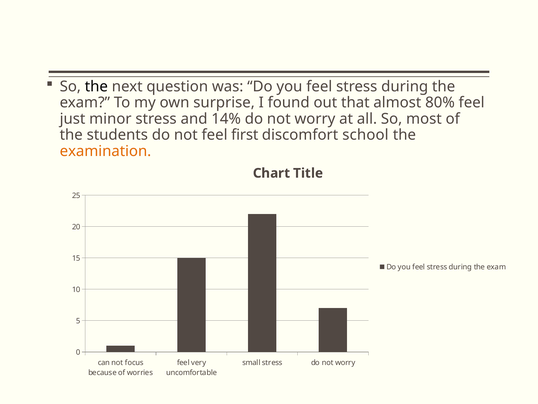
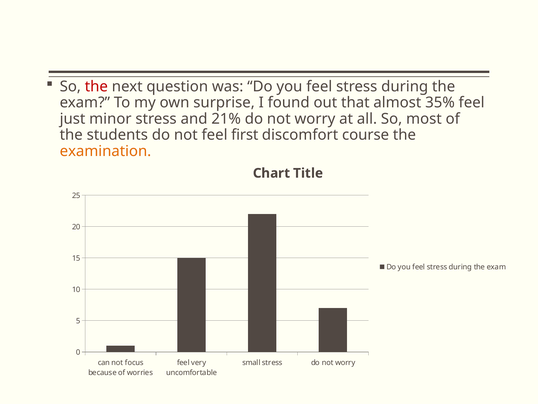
the at (96, 86) colour: black -> red
80%: 80% -> 35%
14%: 14% -> 21%
school: school -> course
